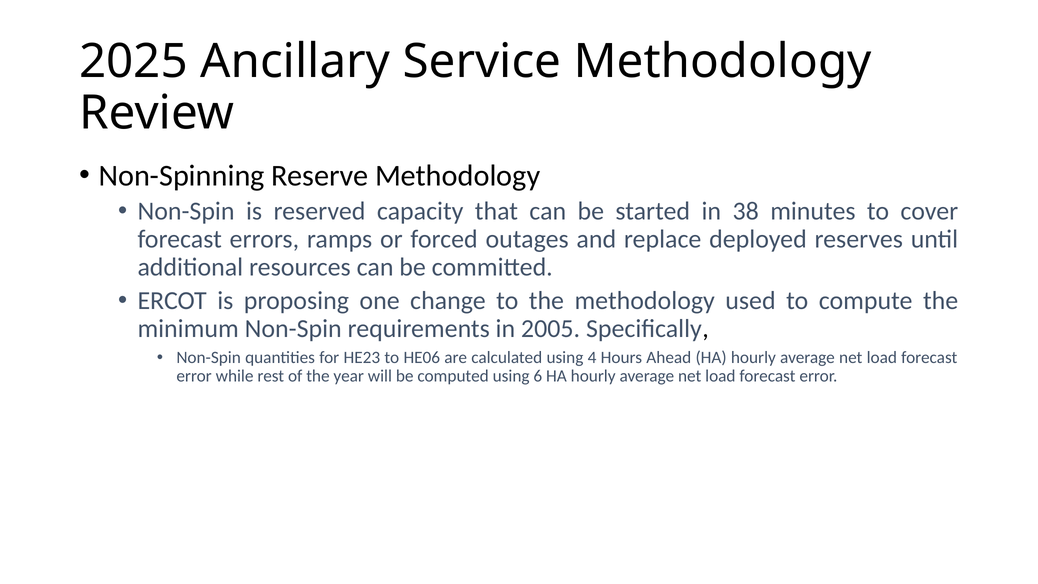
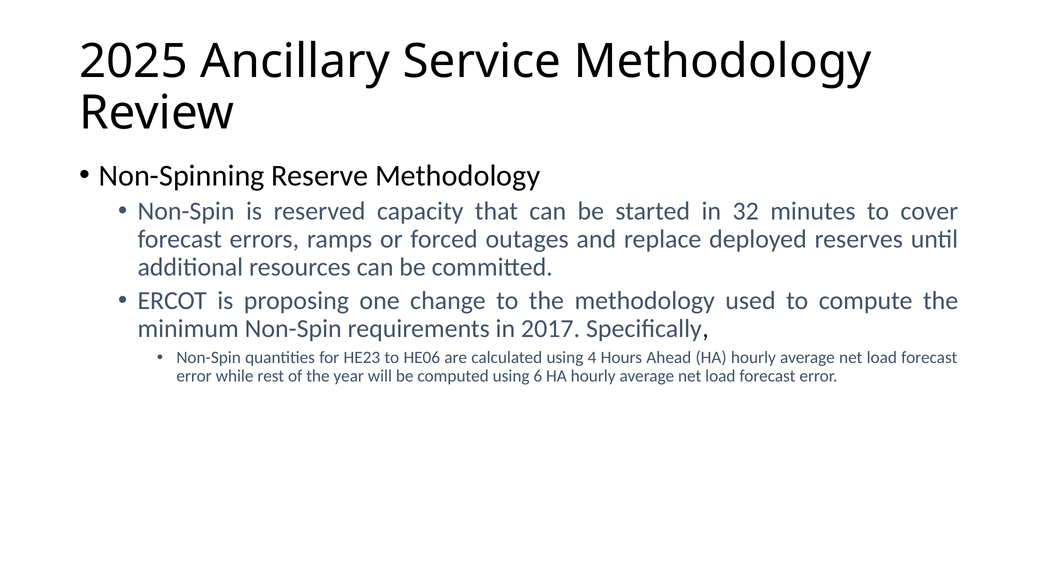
38: 38 -> 32
2005: 2005 -> 2017
